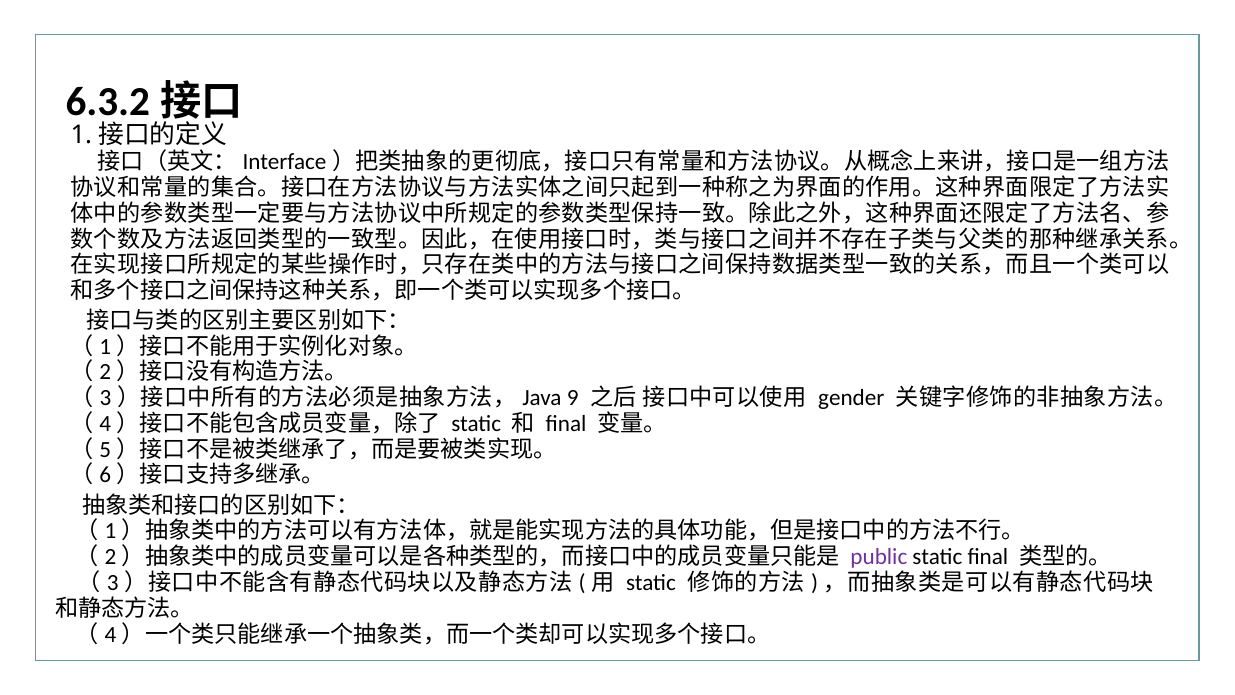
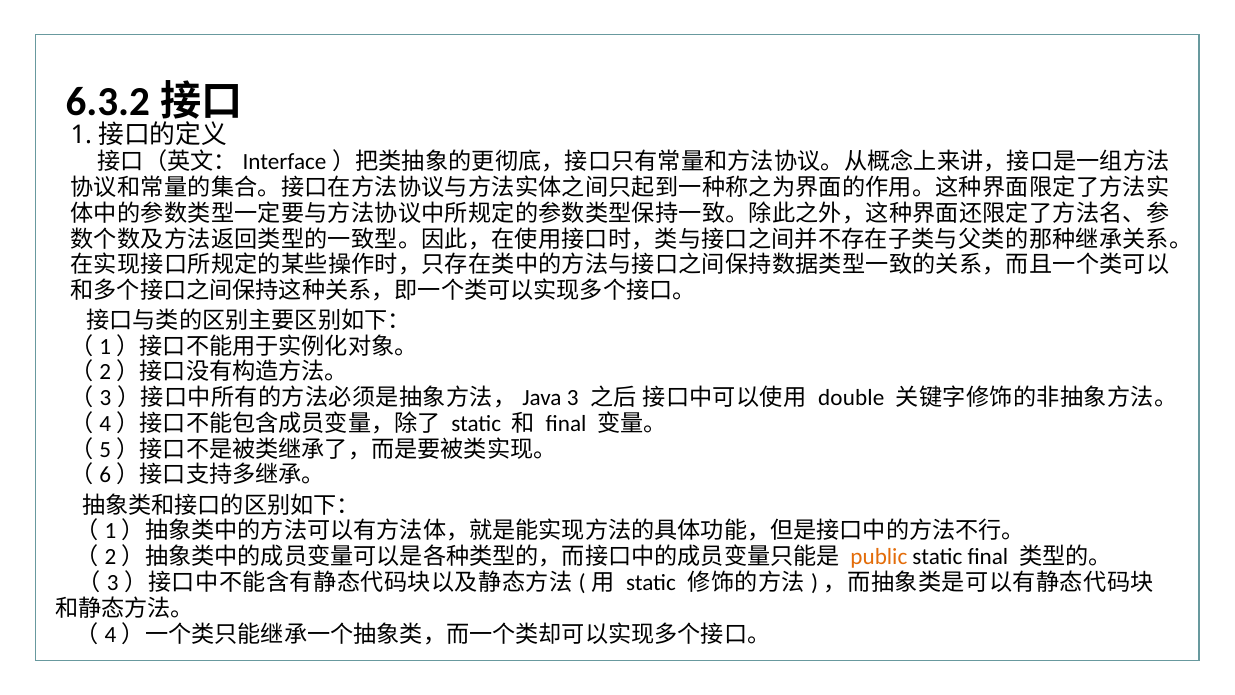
9 at (573, 398): 9 -> 3
gender: gender -> double
public colour: purple -> orange
